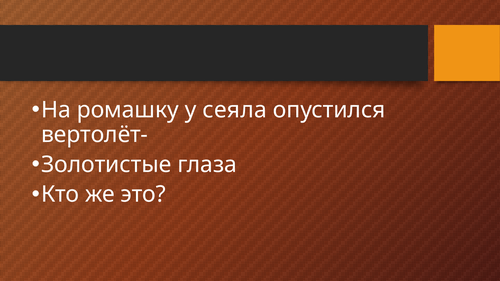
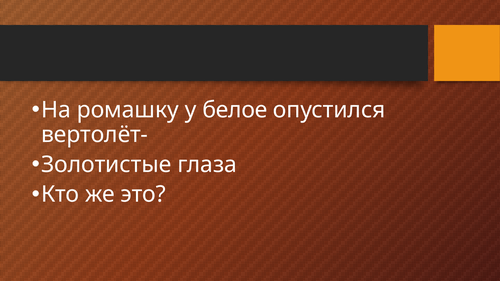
сеяла: сеяла -> белое
